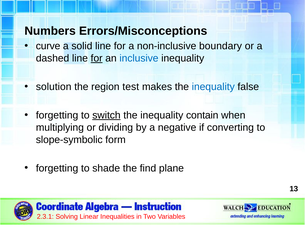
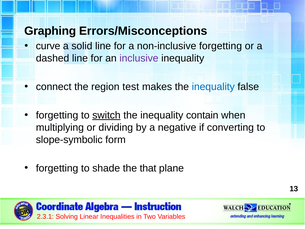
Numbers: Numbers -> Graphing
non-inclusive boundary: boundary -> forgetting
for at (97, 58) underline: present -> none
inclusive colour: blue -> purple
solution: solution -> connect
find: find -> that
